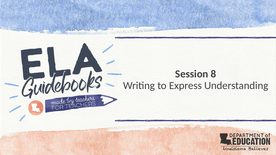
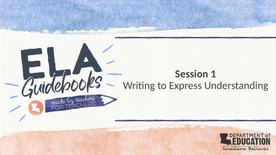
8: 8 -> 1
